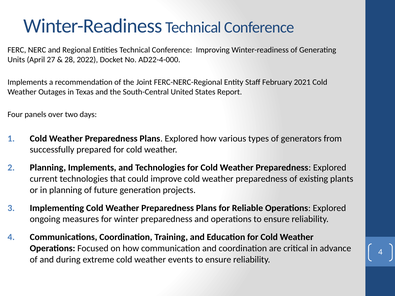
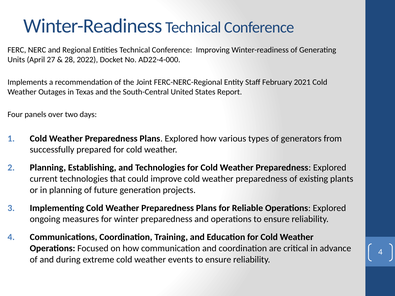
Planning Implements: Implements -> Establishing
